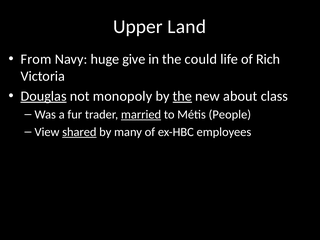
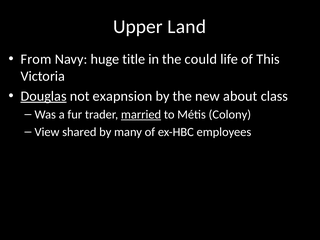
give: give -> title
Rich: Rich -> This
monopoly: monopoly -> exapnsion
the at (182, 96) underline: present -> none
People: People -> Colony
shared underline: present -> none
